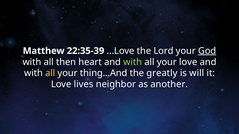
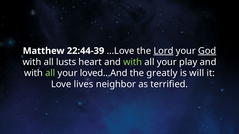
22:35-39: 22:35-39 -> 22:44-39
Lord underline: none -> present
then: then -> lusts
your love: love -> play
all at (50, 73) colour: yellow -> light green
thing...And: thing...And -> loved...And
another: another -> terrified
